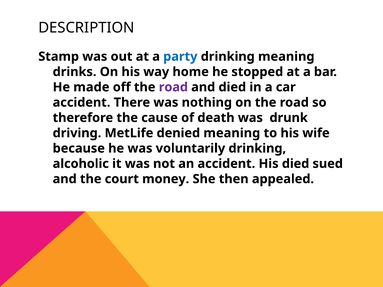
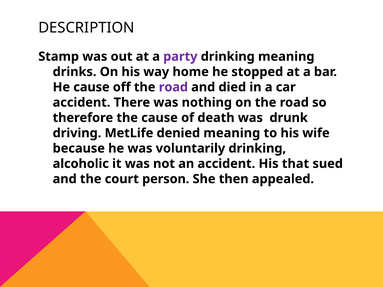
party colour: blue -> purple
He made: made -> cause
His died: died -> that
money: money -> person
